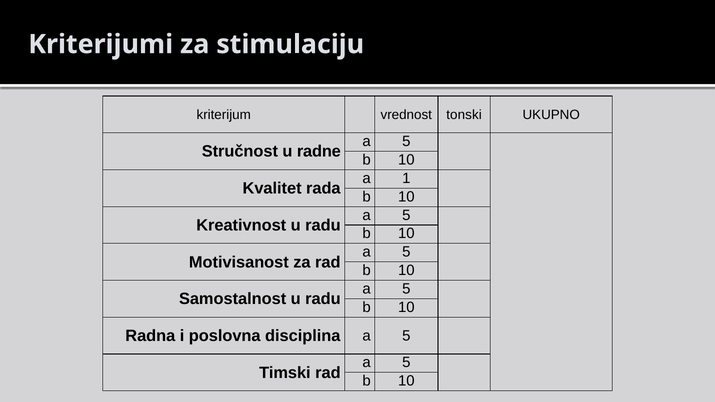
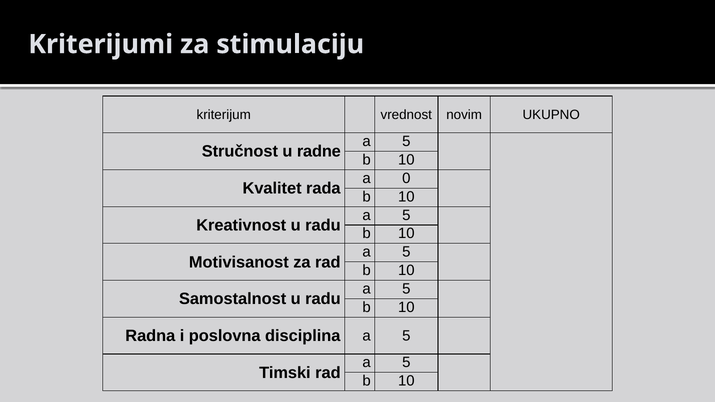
tonski: tonski -> novim
1: 1 -> 0
